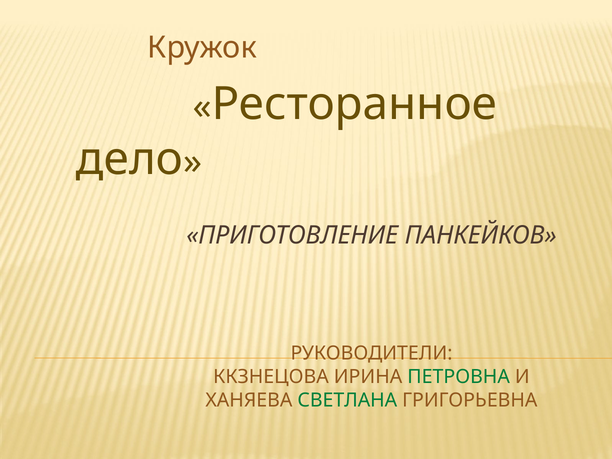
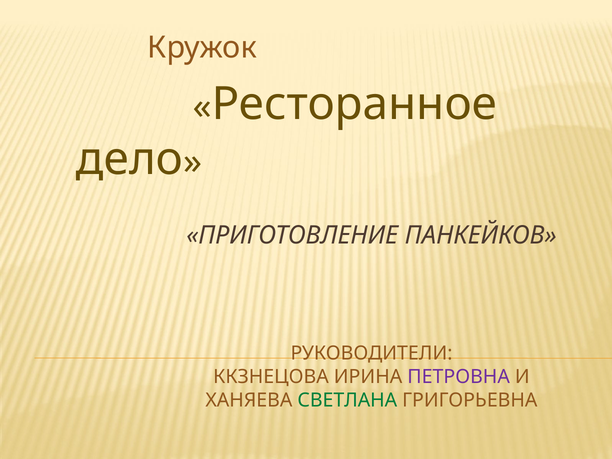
ПЕТРОВНА colour: green -> purple
